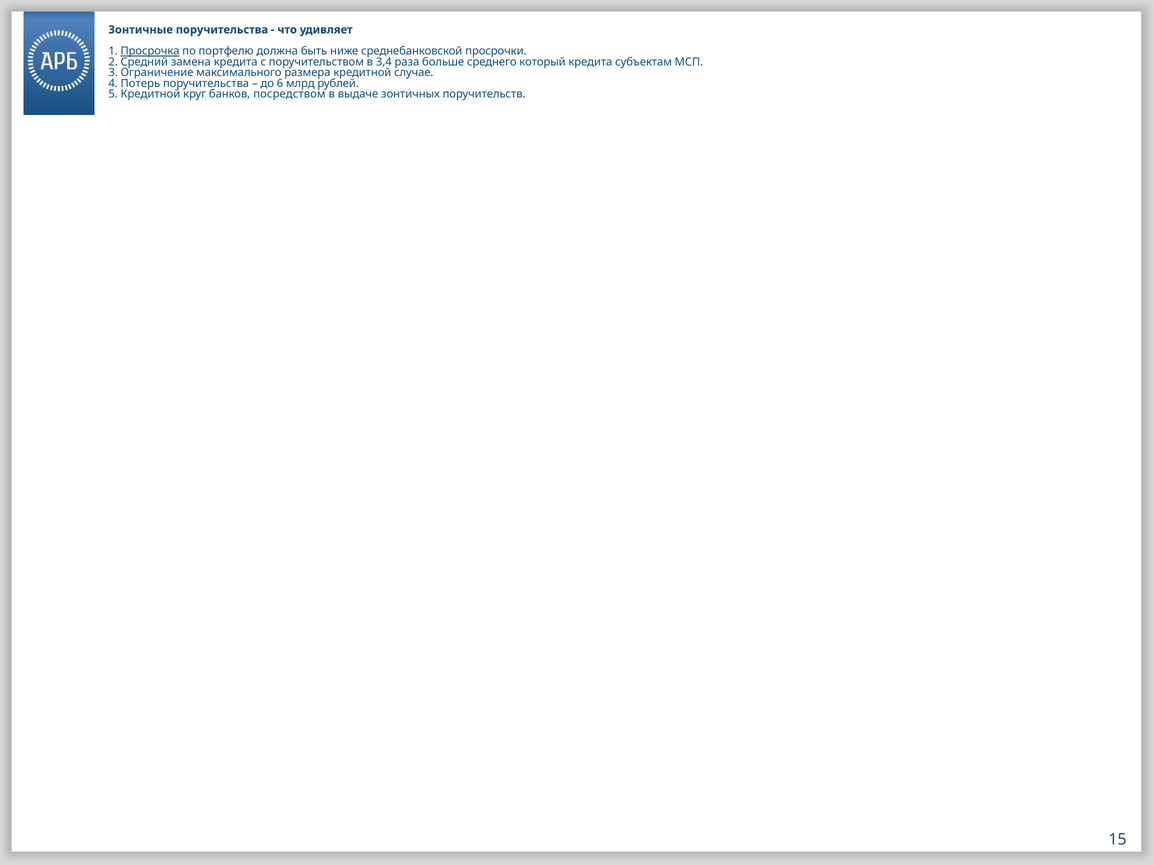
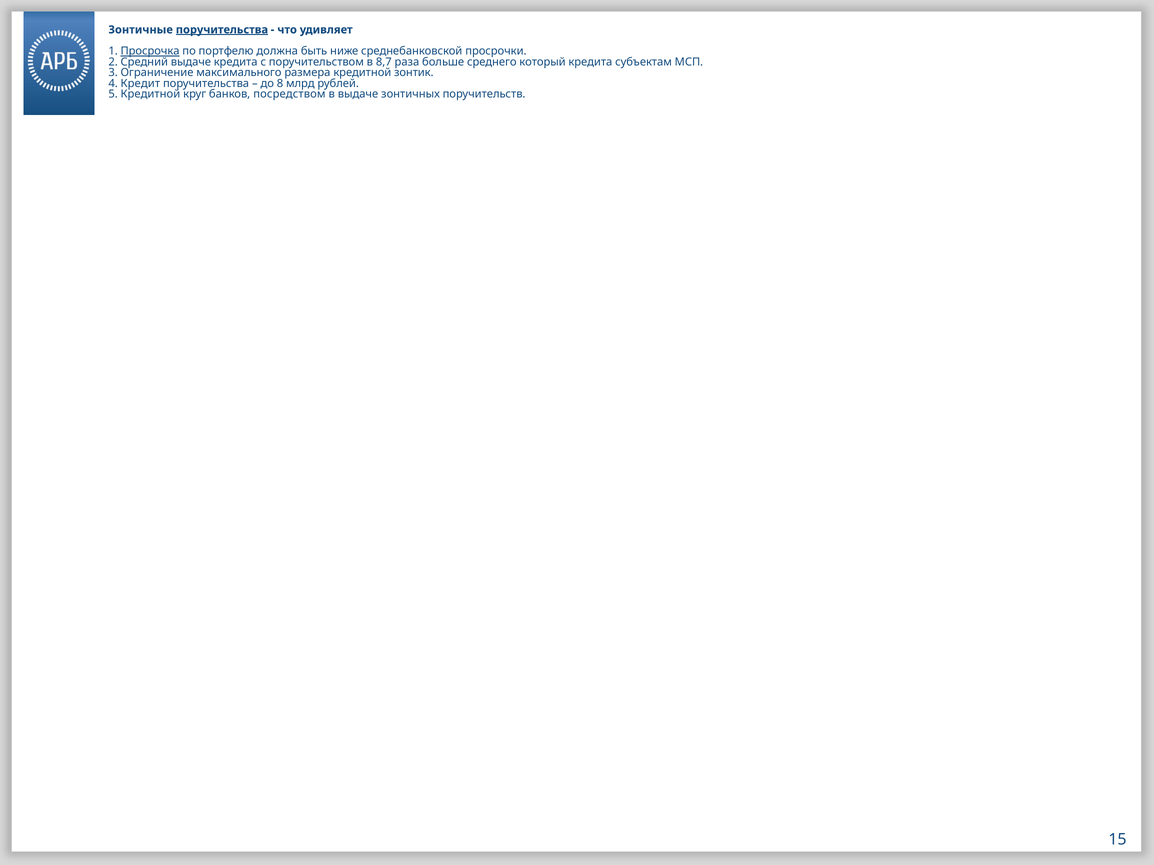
поручительства at (222, 30) underline: none -> present
Средний замена: замена -> выдаче
3,4: 3,4 -> 8,7
случае: случае -> зонтик
Потерь: Потерь -> Кредит
6: 6 -> 8
